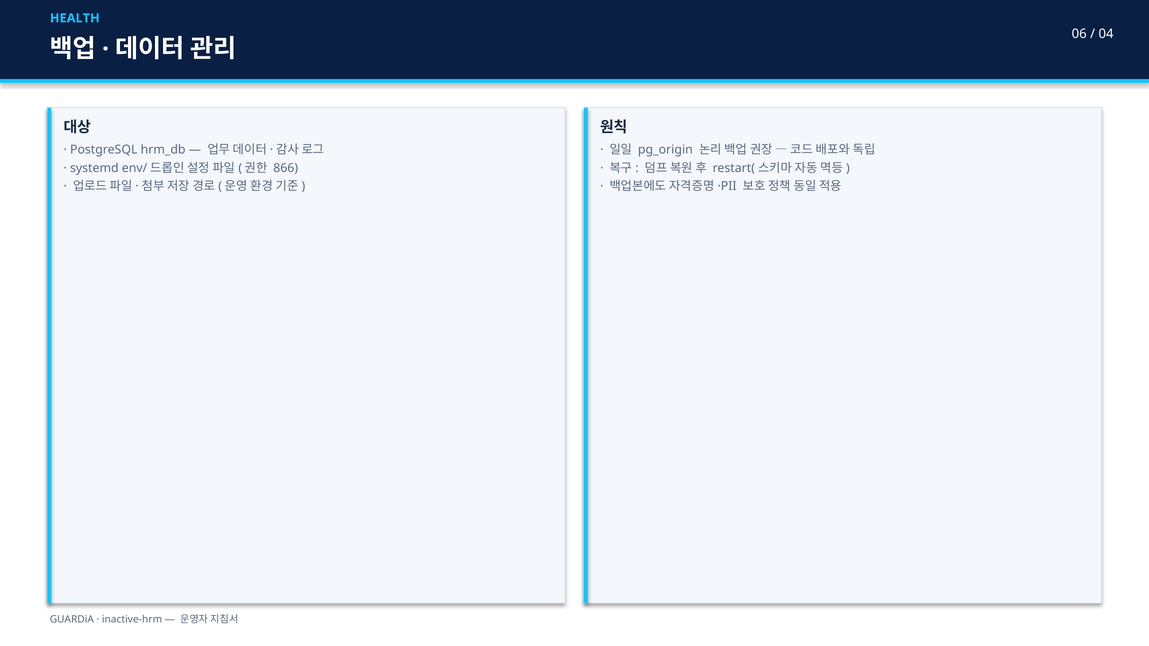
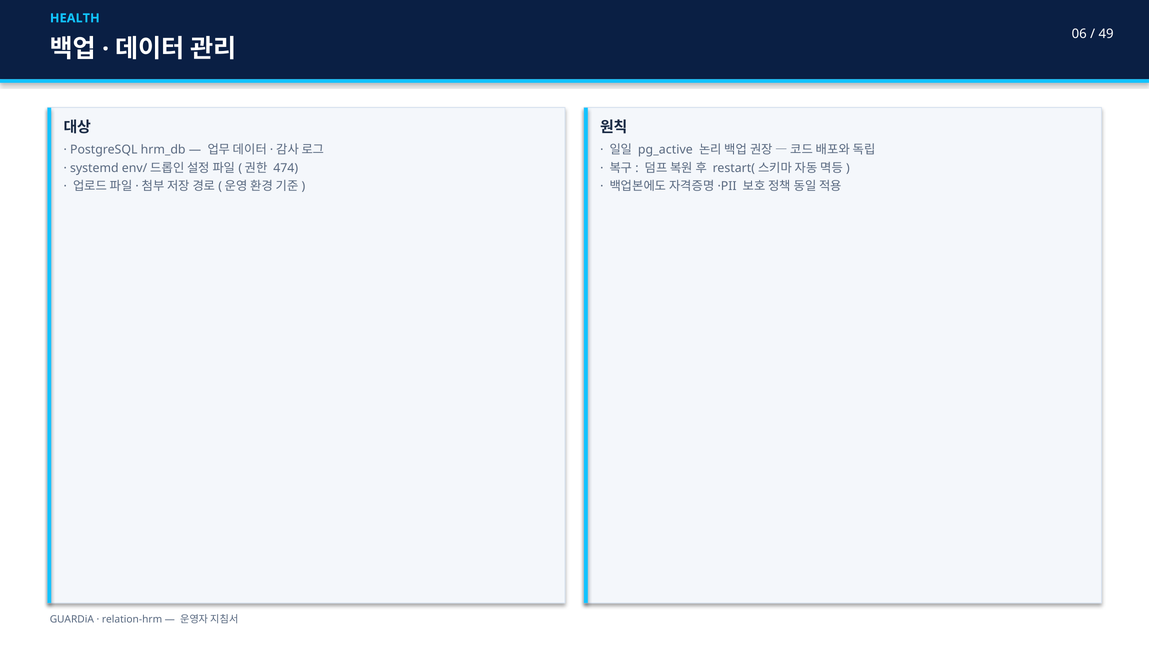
04: 04 -> 49
pg_origin: pg_origin -> pg_active
866: 866 -> 474
inactive-hrm: inactive-hrm -> relation-hrm
